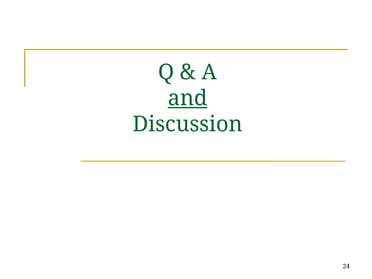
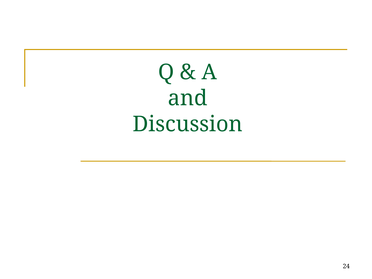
and underline: present -> none
